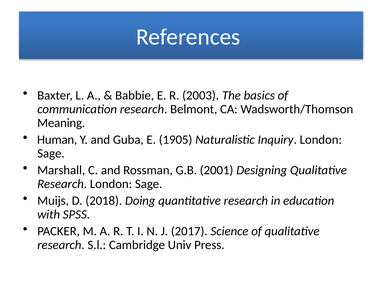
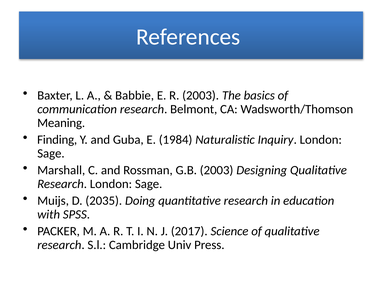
Human: Human -> Finding
1905: 1905 -> 1984
G.B 2001: 2001 -> 2003
2018: 2018 -> 2035
